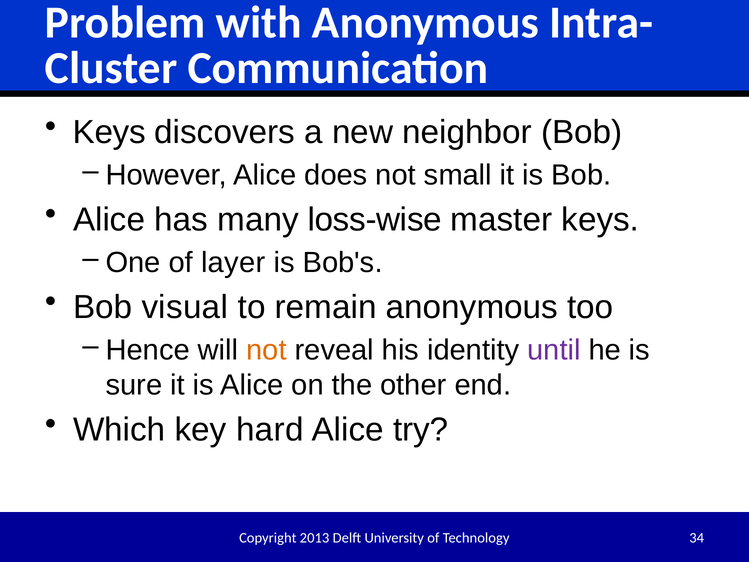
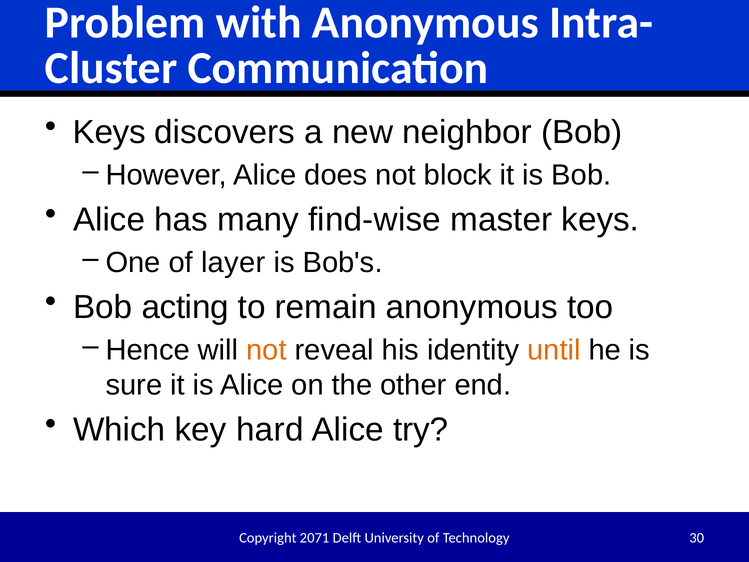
small: small -> block
loss-wise: loss-wise -> find-wise
visual: visual -> acting
until colour: purple -> orange
2013: 2013 -> 2071
34: 34 -> 30
